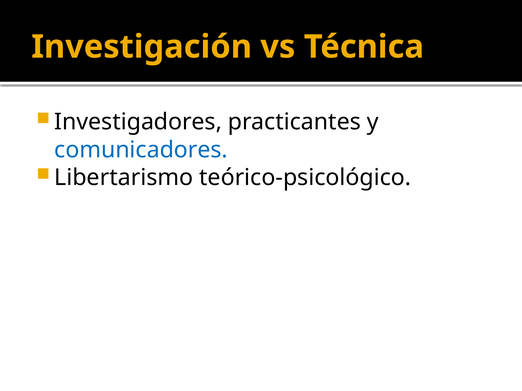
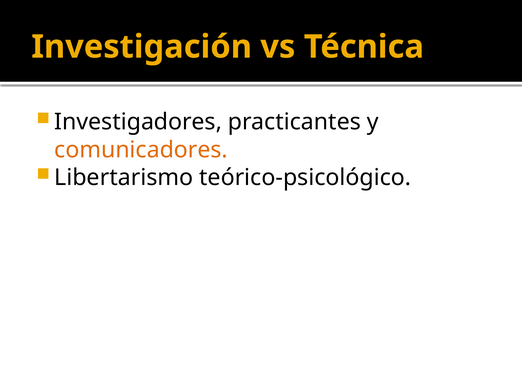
comunicadores colour: blue -> orange
